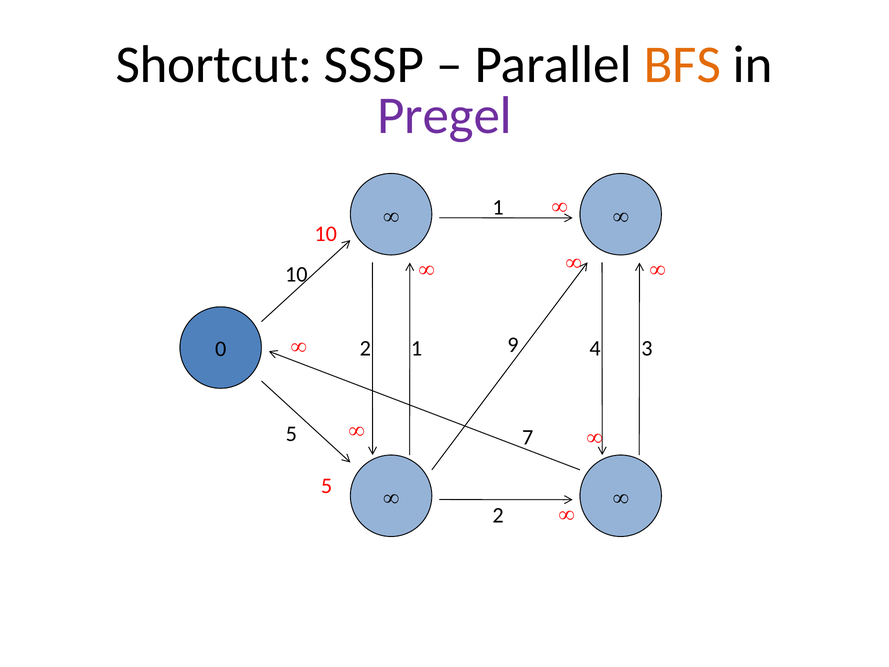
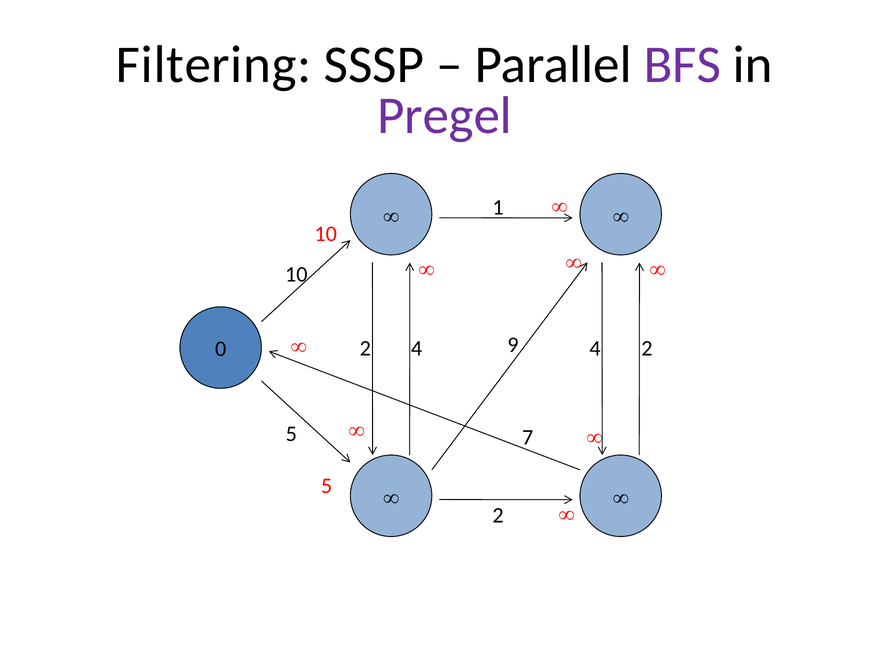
Shortcut: Shortcut -> Filtering
BFS colour: orange -> purple
1 at (417, 348): 1 -> 4
3 at (647, 348): 3 -> 2
